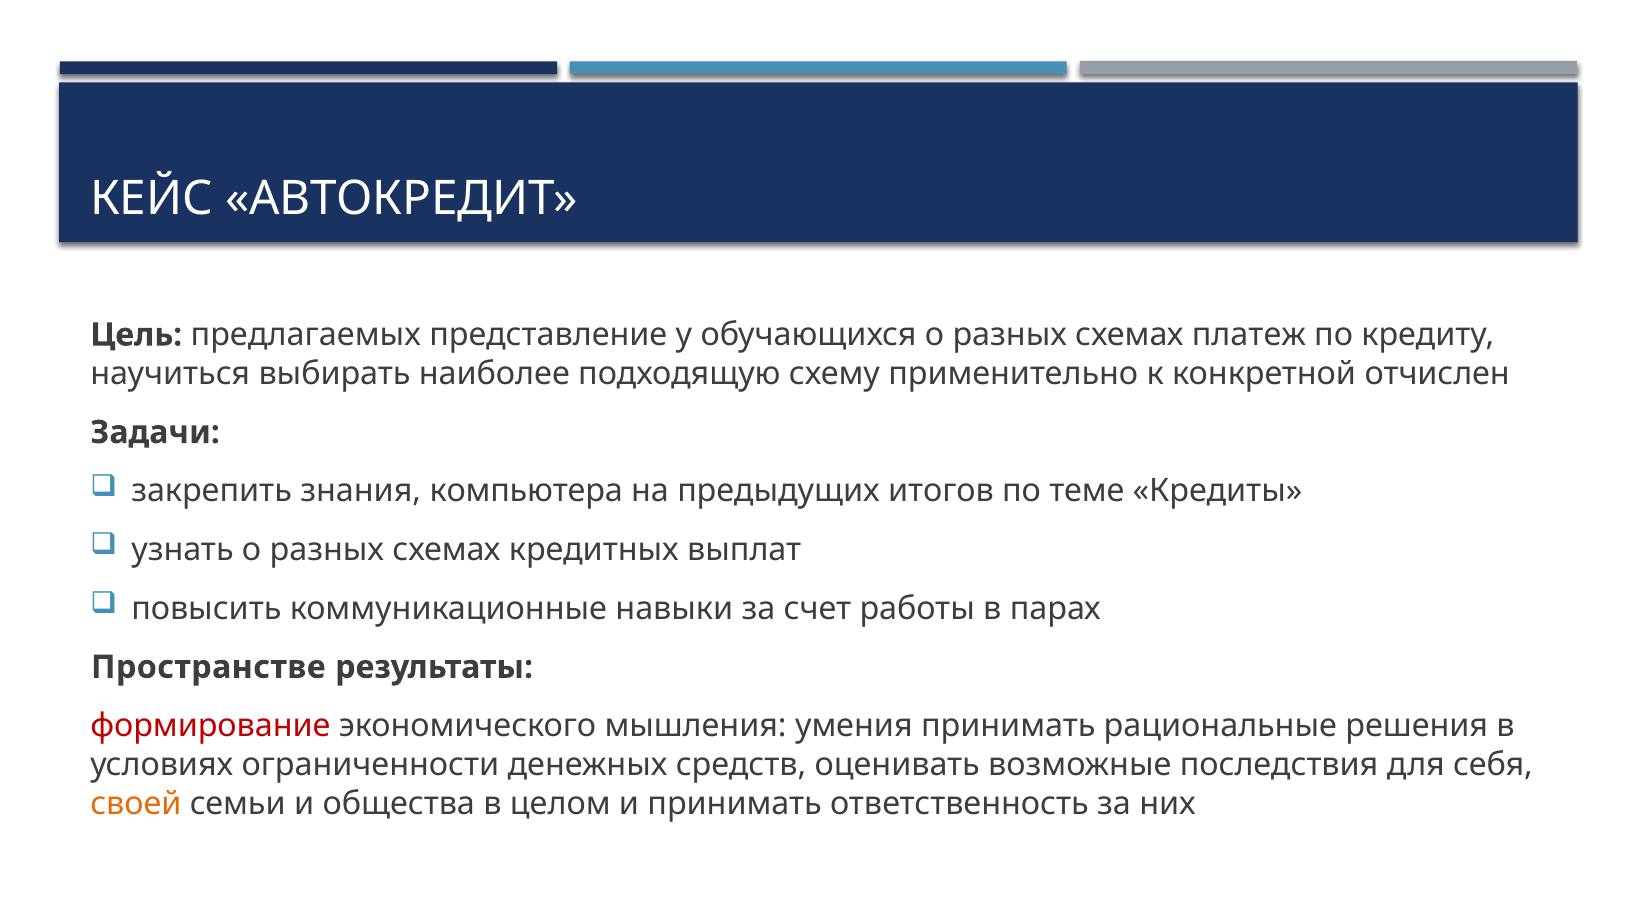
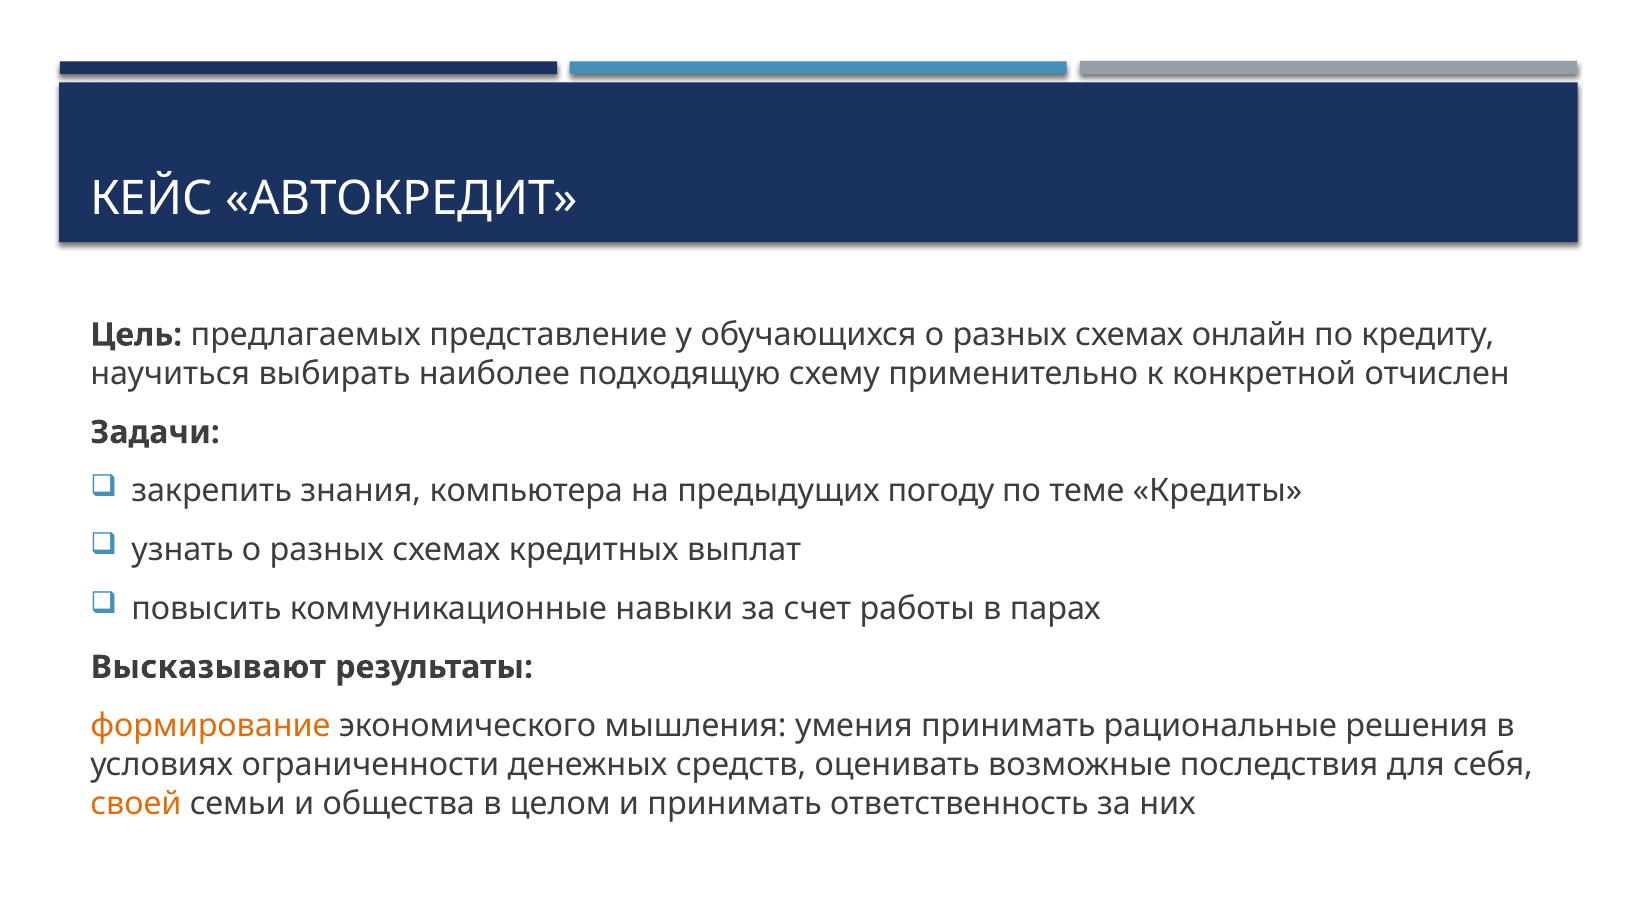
платеж: платеж -> онлайн
итогов: итогов -> погоду
Пространстве: Пространстве -> Высказывают
формирование colour: red -> orange
